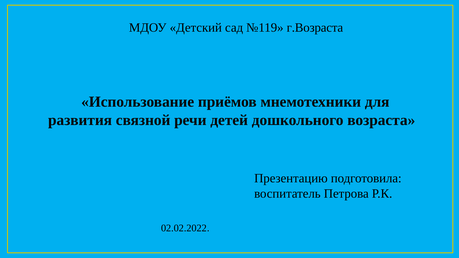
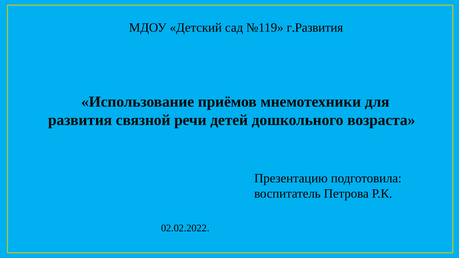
г.Возраста: г.Возраста -> г.Развития
